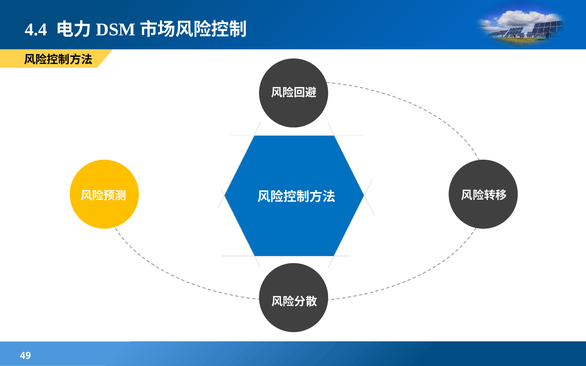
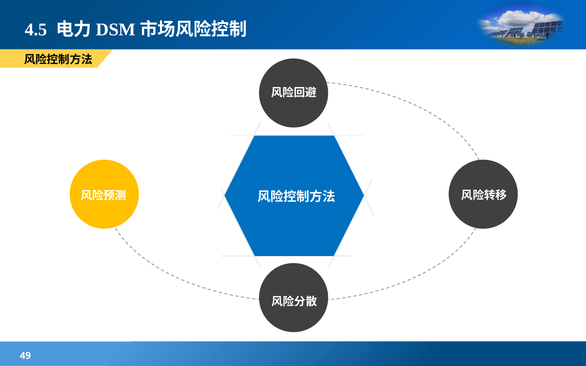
4.4: 4.4 -> 4.5
